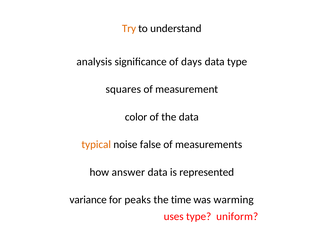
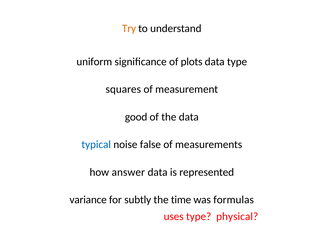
analysis: analysis -> uniform
days: days -> plots
color: color -> good
typical colour: orange -> blue
peaks: peaks -> subtly
warming: warming -> formulas
uniform: uniform -> physical
